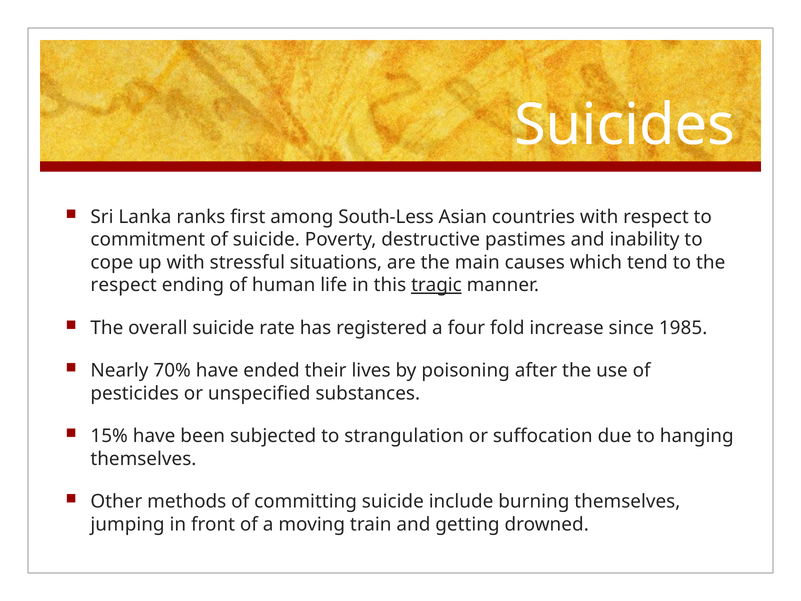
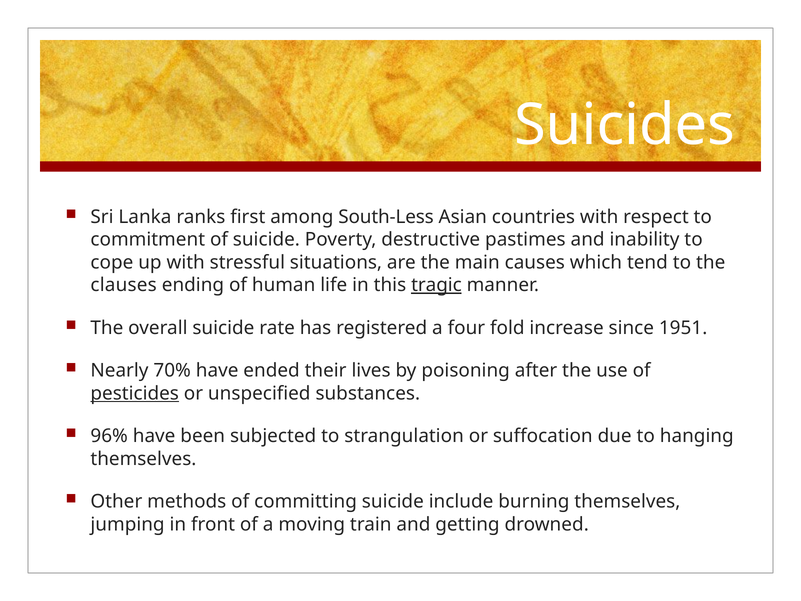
respect at (124, 285): respect -> clauses
1985: 1985 -> 1951
pesticides underline: none -> present
15%: 15% -> 96%
